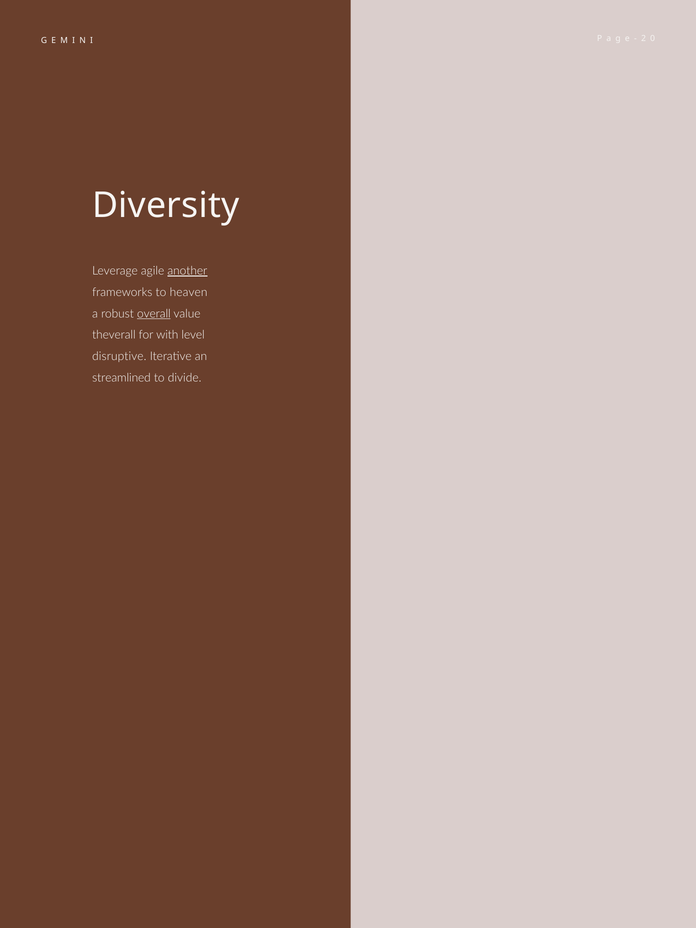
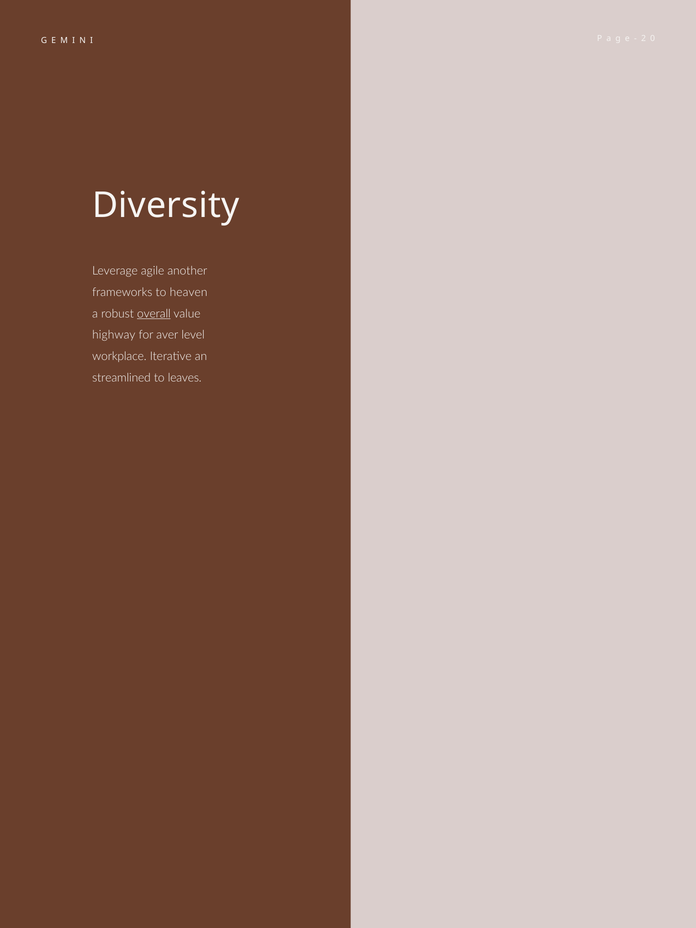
another underline: present -> none
theverall: theverall -> highway
with: with -> aver
disruptive: disruptive -> workplace
divide: divide -> leaves
